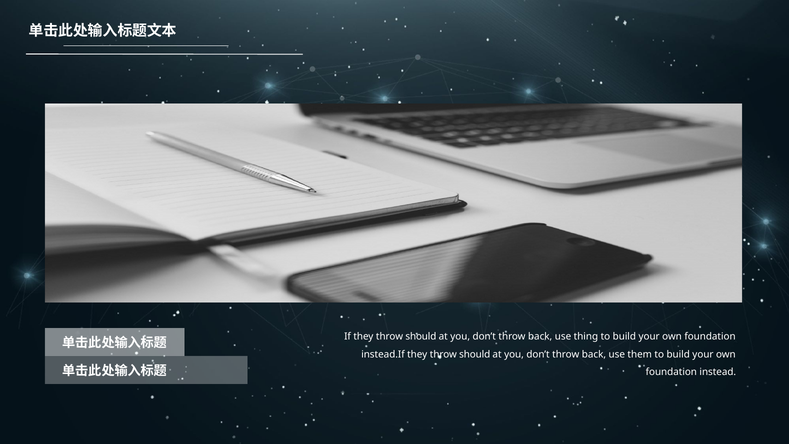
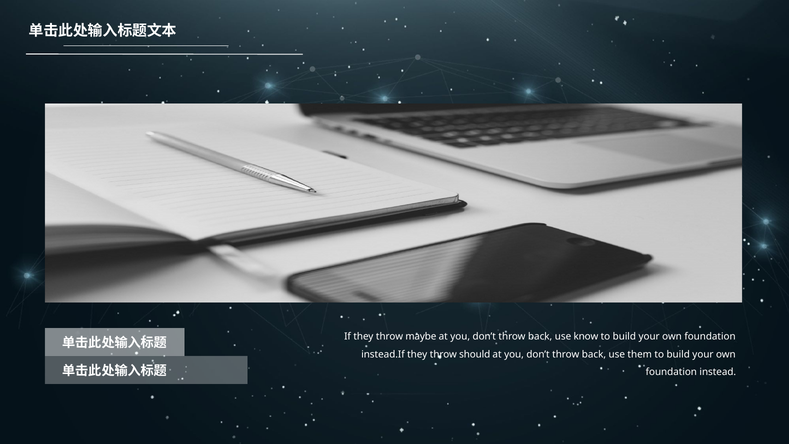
If they throw should: should -> maybe
thing: thing -> know
